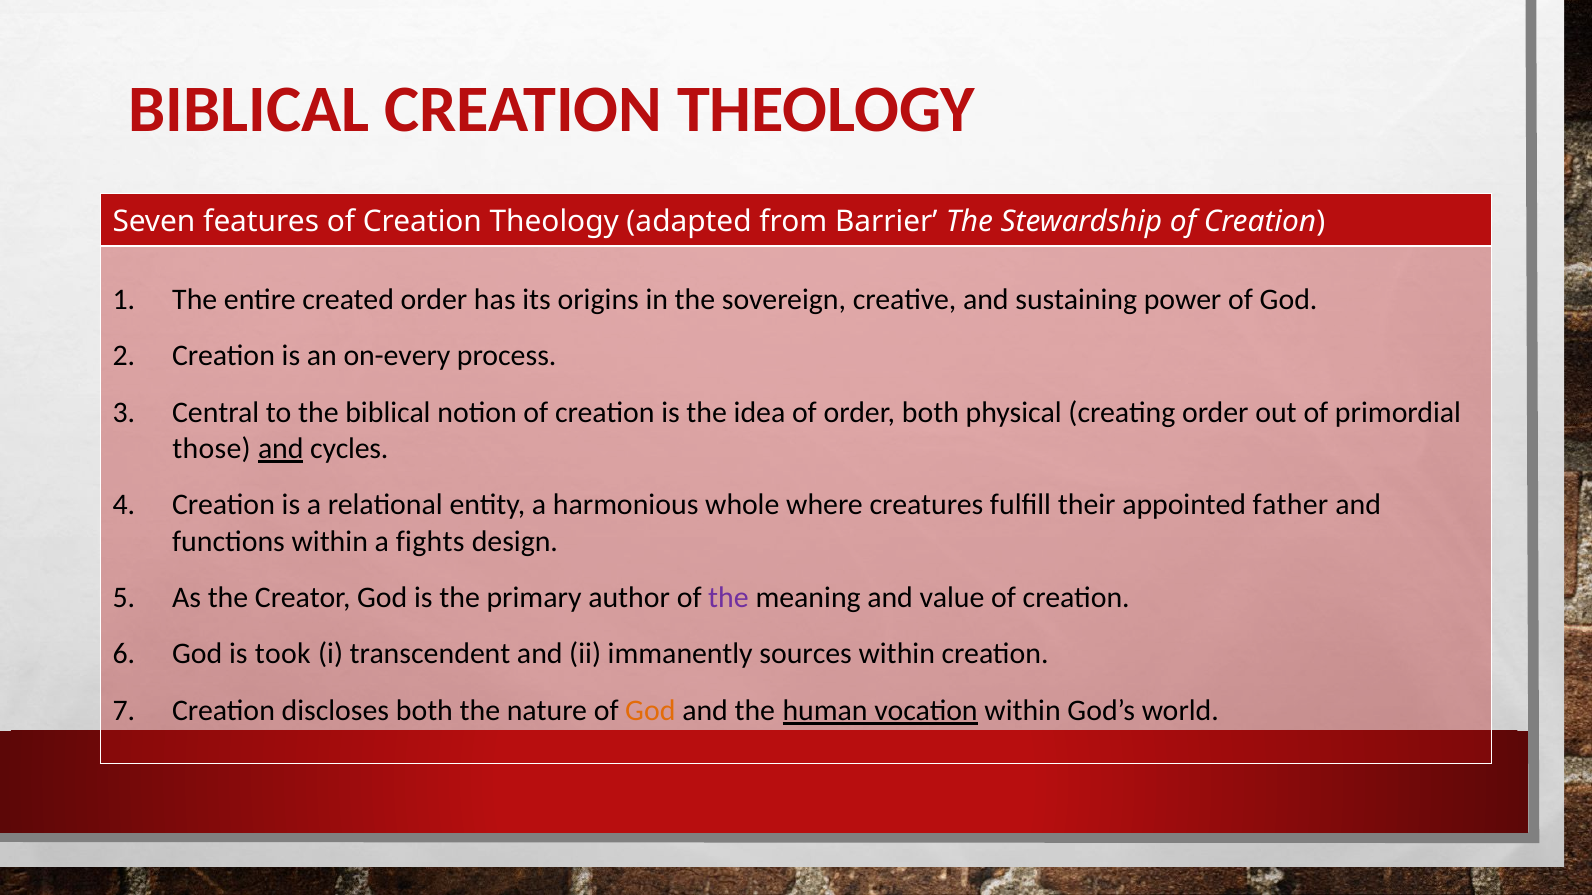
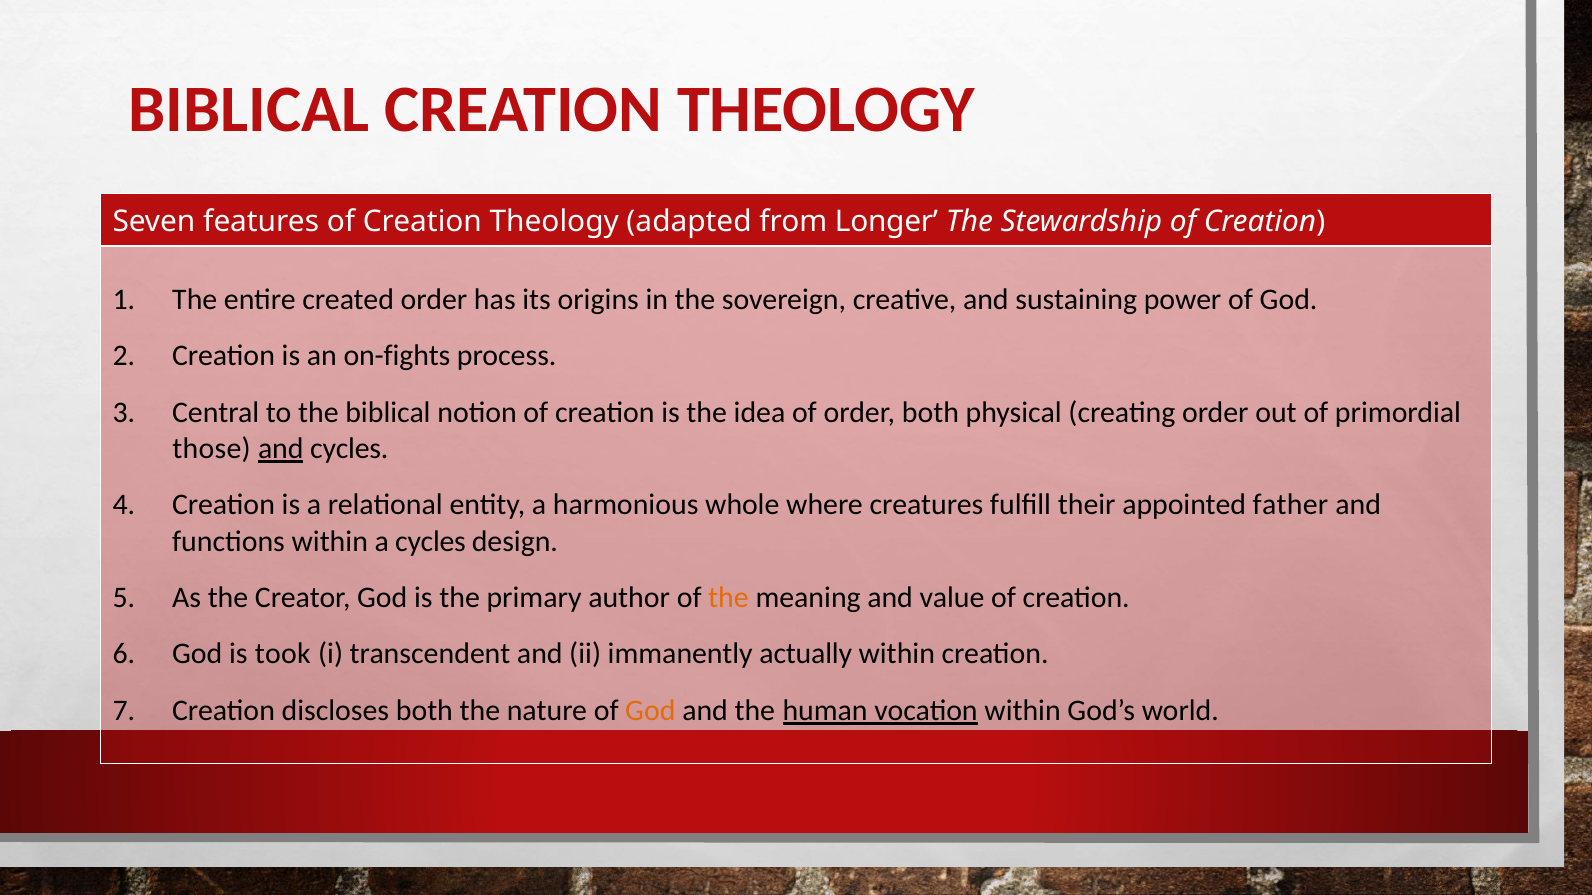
Barrier: Barrier -> Longer
on-every: on-every -> on-fights
a fights: fights -> cycles
the at (728, 598) colour: purple -> orange
sources: sources -> actually
